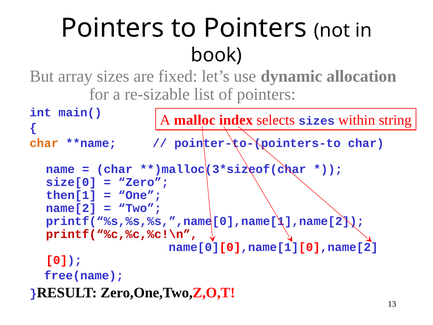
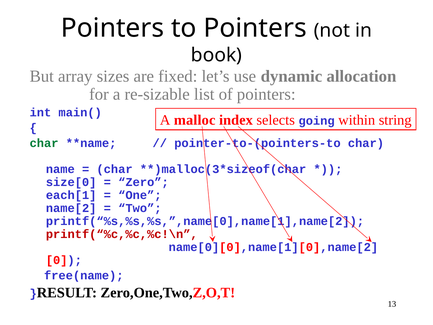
selects sizes: sizes -> going
char at (44, 143) colour: orange -> green
then[1: then[1 -> each[1
